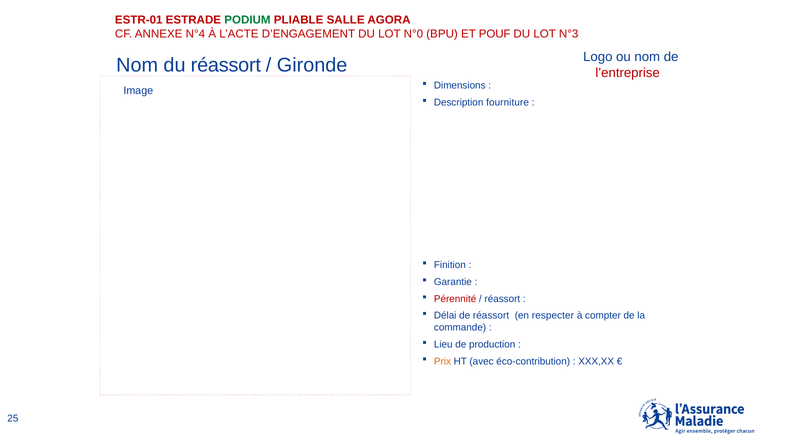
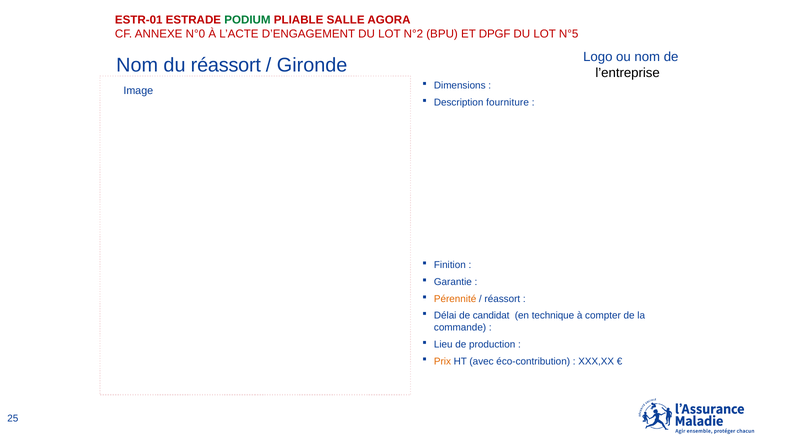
N°4: N°4 -> N°0
N°0: N°0 -> N°2
POUF: POUF -> DPGF
N°3: N°3 -> N°5
l’entreprise colour: red -> black
Pérennité colour: red -> orange
de réassort: réassort -> candidat
respecter: respecter -> technique
